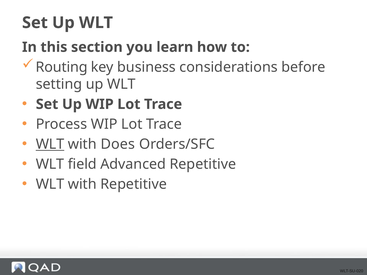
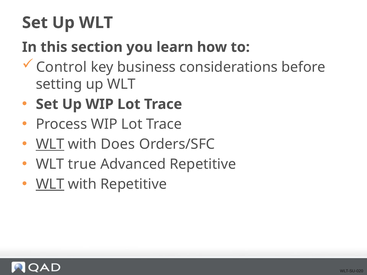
Routing: Routing -> Control
field: field -> true
WLT at (50, 184) underline: none -> present
